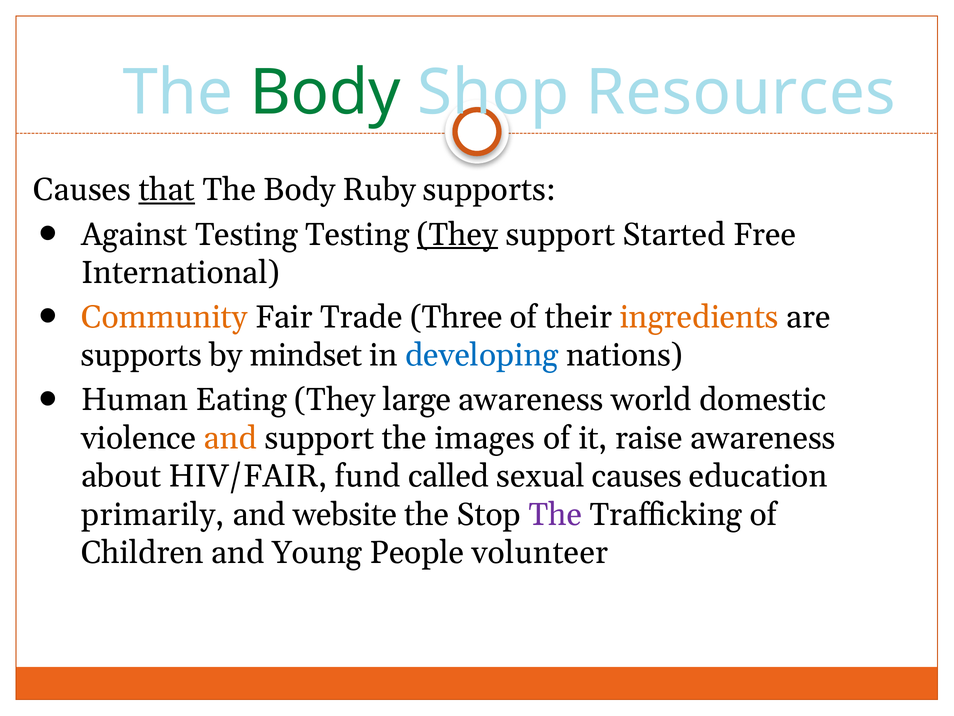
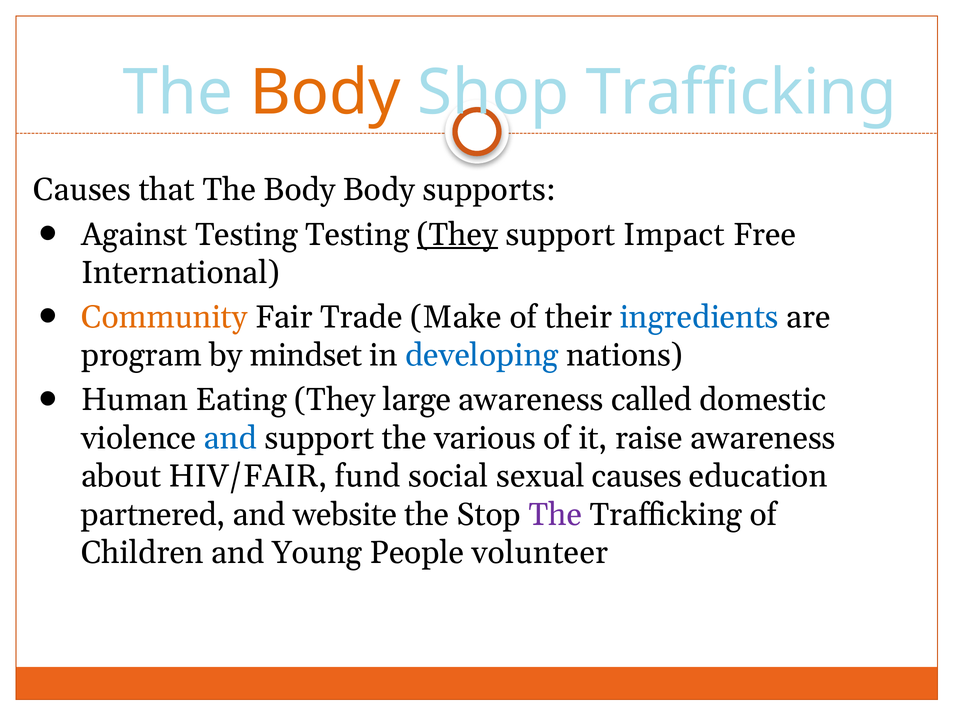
Body at (325, 93) colour: green -> orange
Shop Resources: Resources -> Trafficking
that underline: present -> none
Body Ruby: Ruby -> Body
Started: Started -> Impact
Three: Three -> Make
ingredients colour: orange -> blue
supports at (141, 355): supports -> program
world: world -> called
and at (230, 438) colour: orange -> blue
images: images -> various
called: called -> social
primarily: primarily -> partnered
